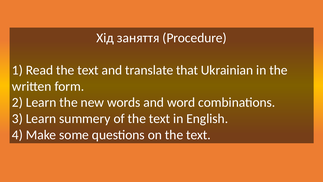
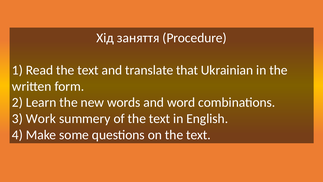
3 Learn: Learn -> Work
